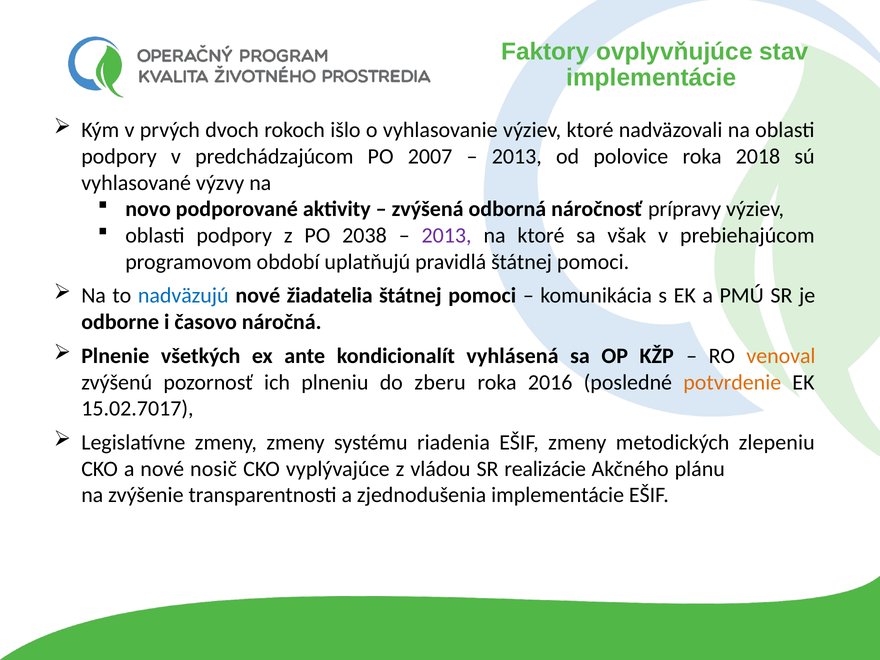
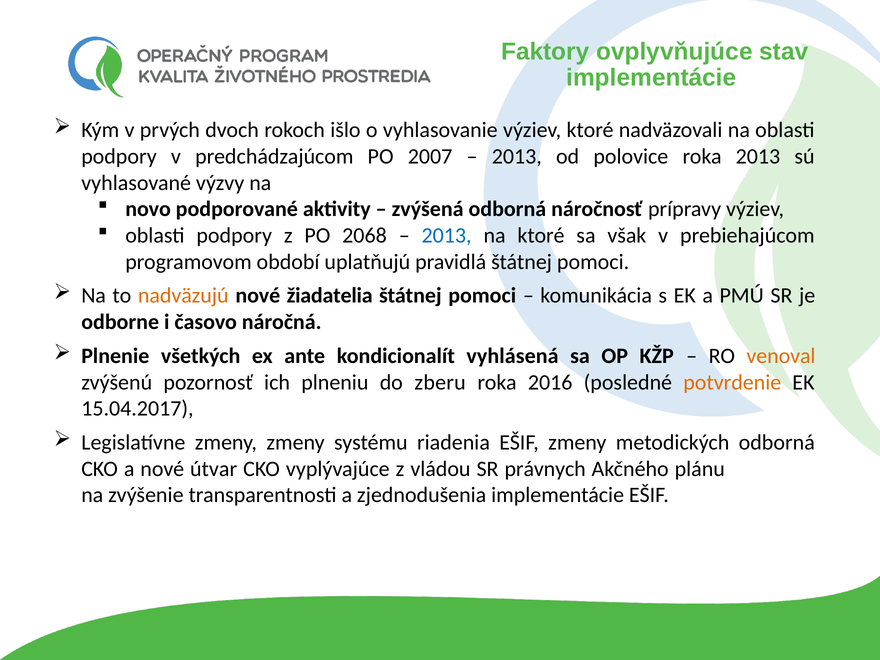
roka 2018: 2018 -> 2013
2038: 2038 -> 2068
2013 at (447, 236) colour: purple -> blue
nadväzujú colour: blue -> orange
15.02.7017: 15.02.7017 -> 15.04.2017
metodických zlepeniu: zlepeniu -> odborná
nosič: nosič -> útvar
realizácie: realizácie -> právnych
